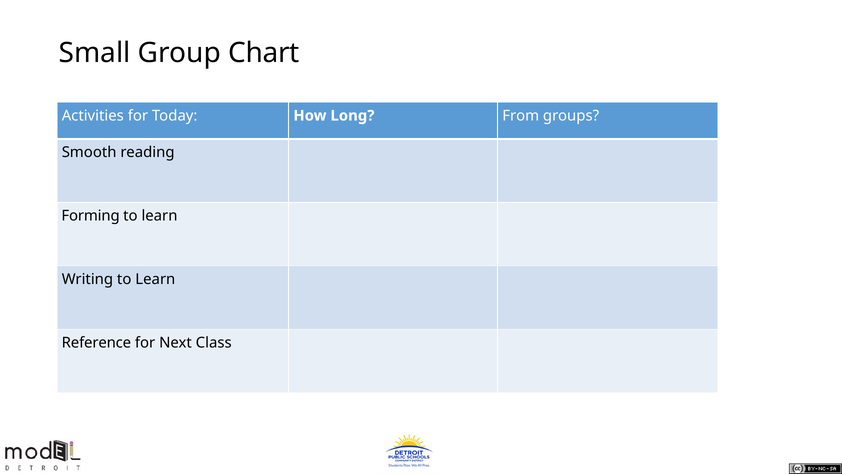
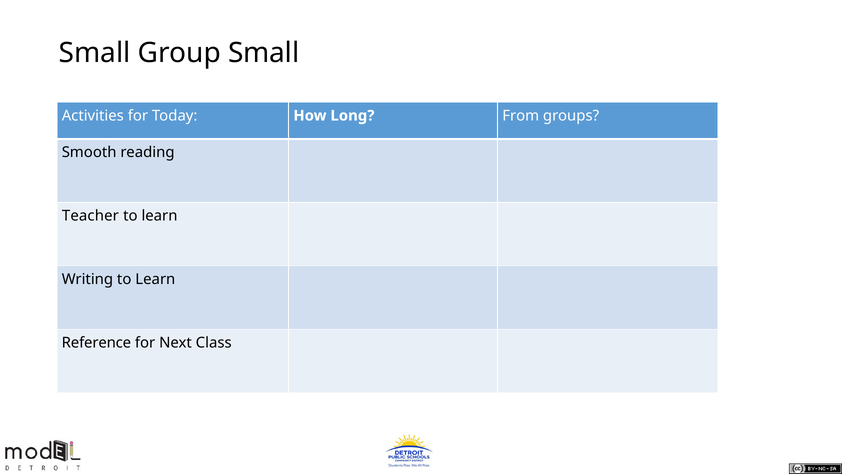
Group Chart: Chart -> Small
Forming: Forming -> Teacher
